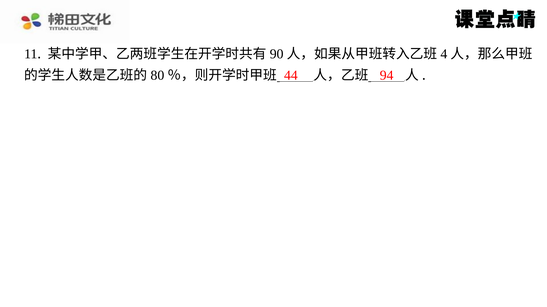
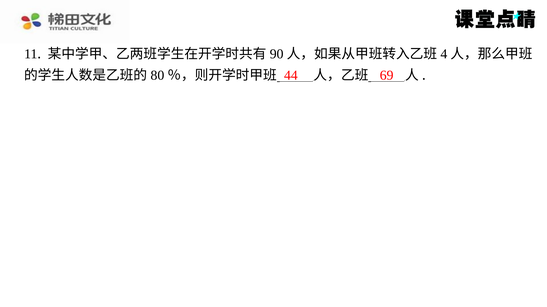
94: 94 -> 69
